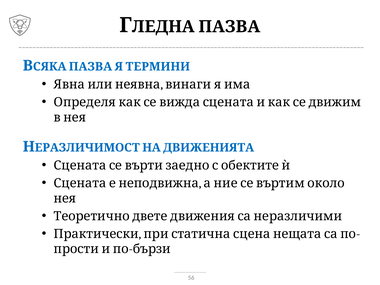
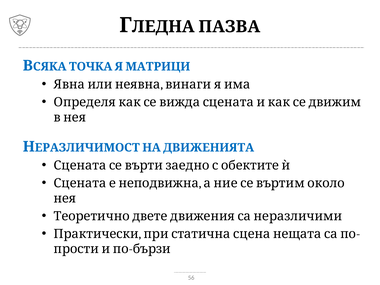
ПАЗВА at (91, 67): ПАЗВА -> ТОЧКА
ТЕРМИНИ: ТЕРМИНИ -> МАТРИЦИ
